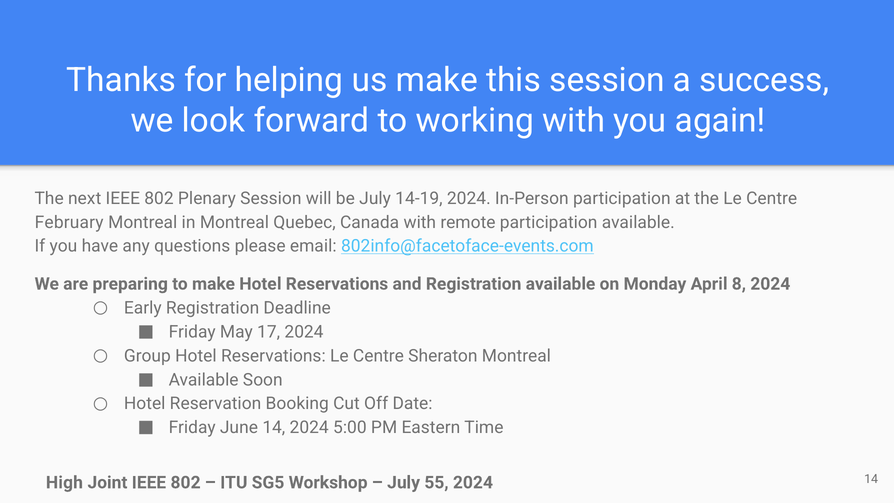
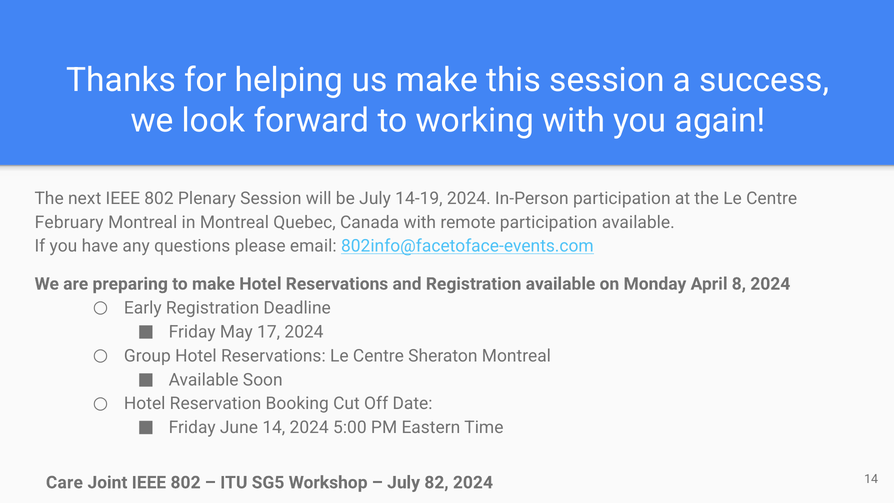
High: High -> Care
55: 55 -> 82
